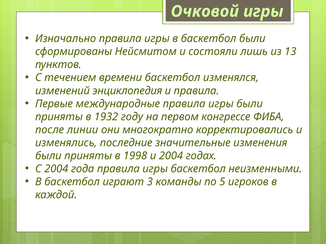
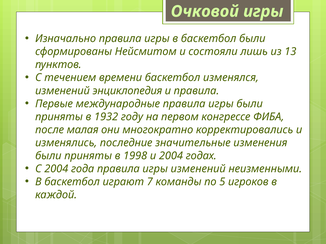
линии: линии -> малая
игры баскетбол: баскетбол -> изменений
3: 3 -> 7
